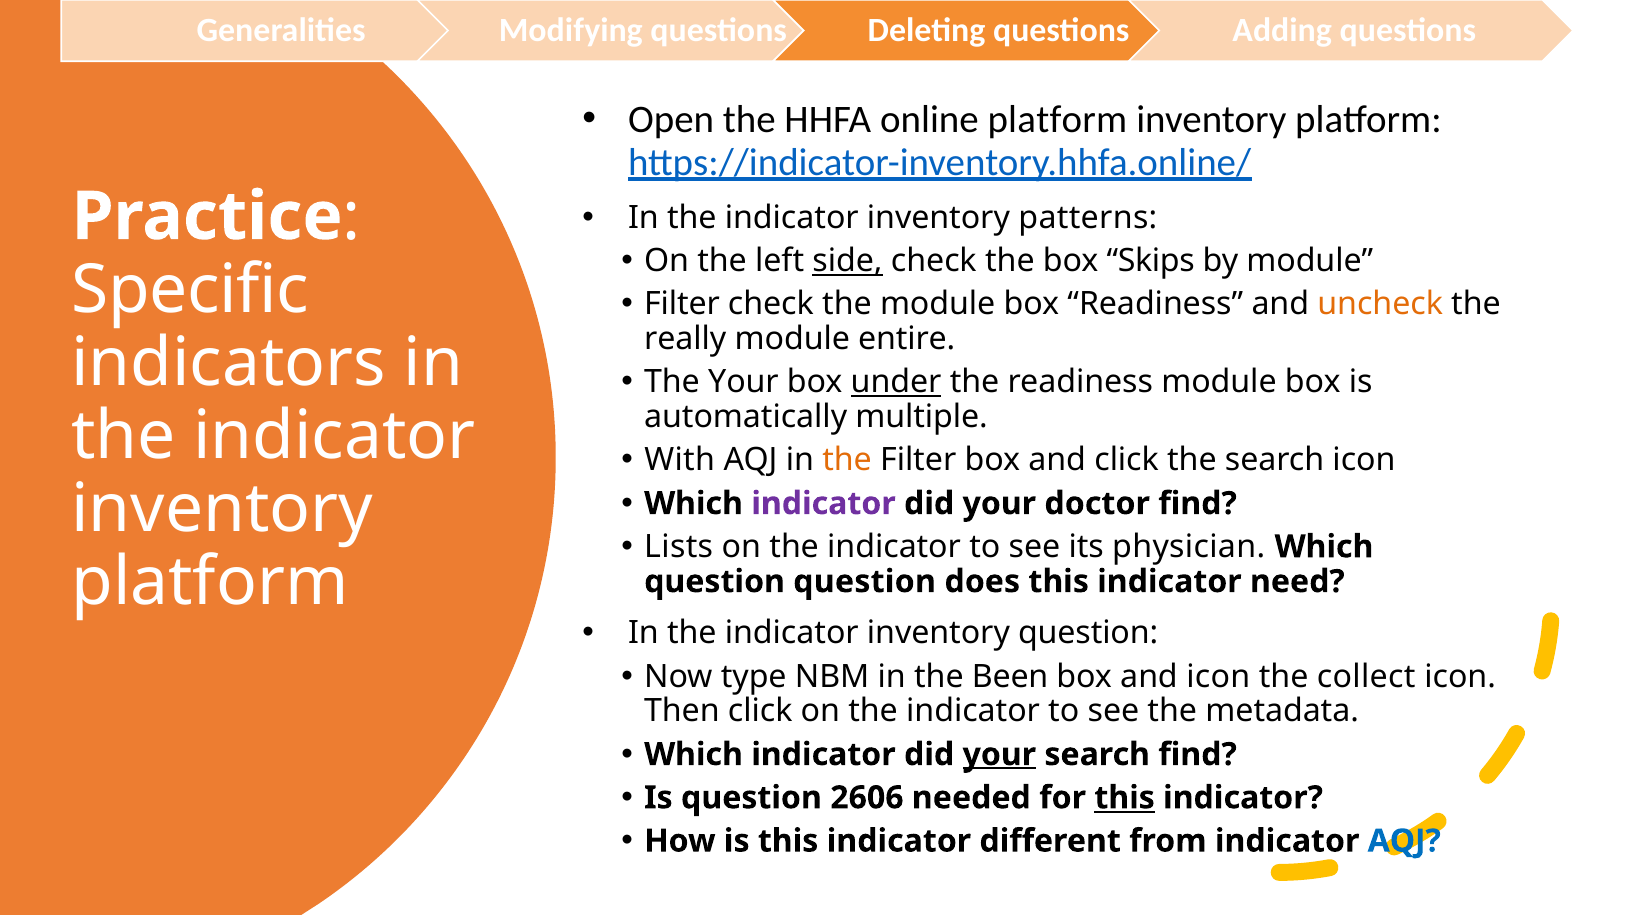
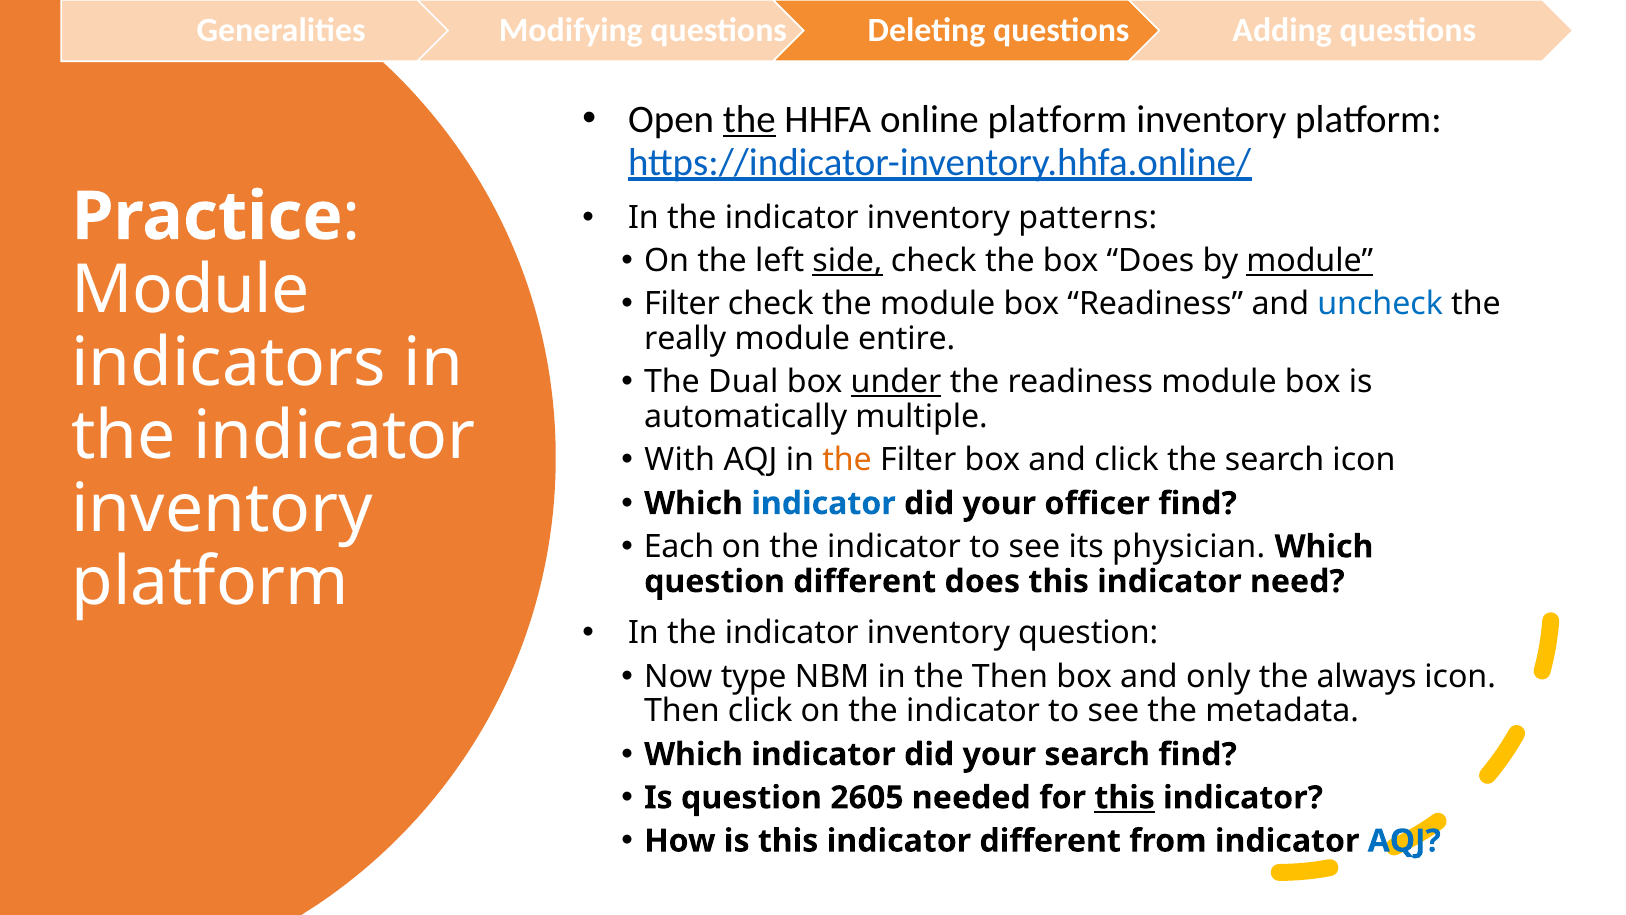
the at (749, 119) underline: none -> present
box Skips: Skips -> Does
module at (1310, 261) underline: none -> present
Specific at (190, 290): Specific -> Module
uncheck colour: orange -> blue
The Your: Your -> Dual
indicator at (824, 503) colour: purple -> blue
doctor: doctor -> officer
Lists: Lists -> Each
question question: question -> different
the Been: Been -> Then
and icon: icon -> only
collect: collect -> always
your at (999, 754) underline: present -> none
2606: 2606 -> 2605
